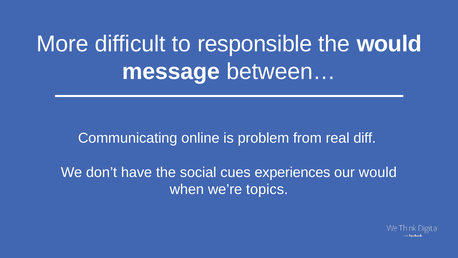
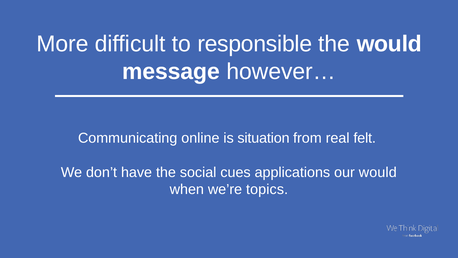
between…: between… -> however…
problem: problem -> situation
diff: diff -> felt
experiences: experiences -> applications
